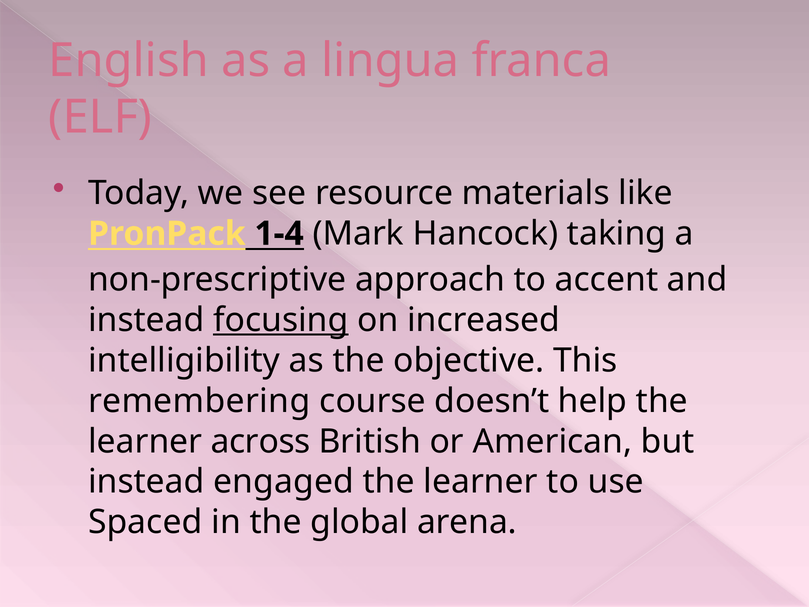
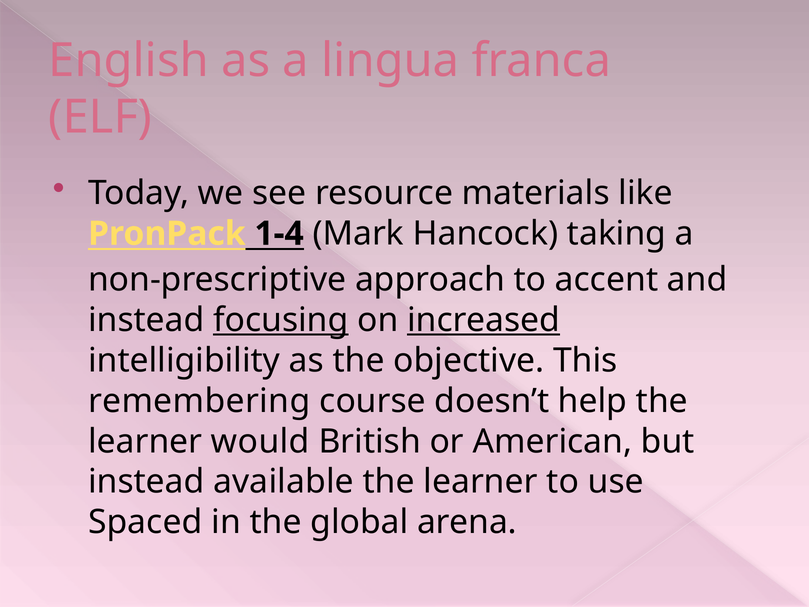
increased underline: none -> present
across: across -> would
engaged: engaged -> available
